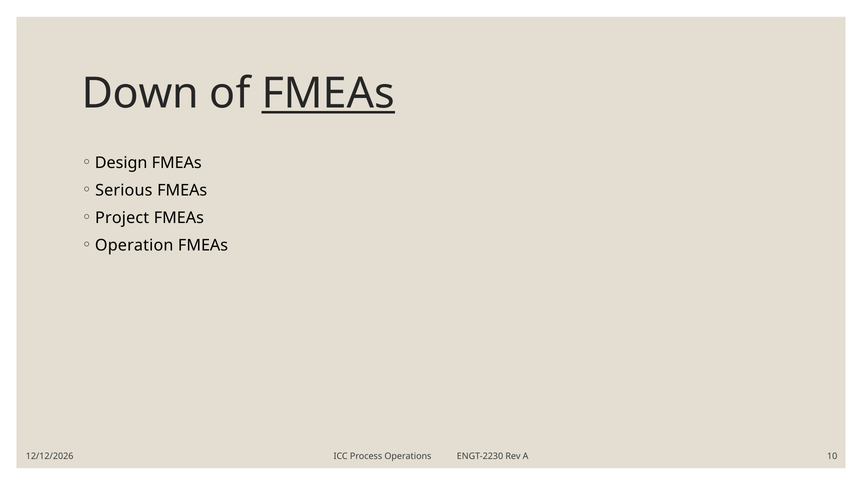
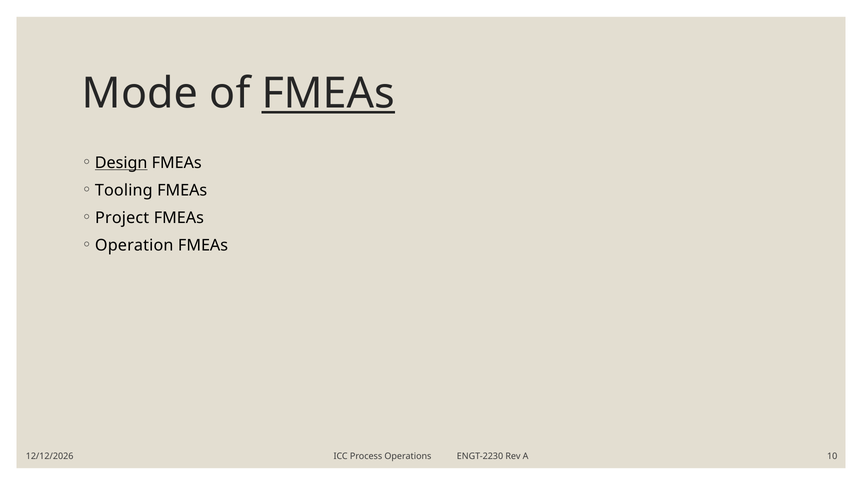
Down: Down -> Mode
Design underline: none -> present
Serious: Serious -> Tooling
